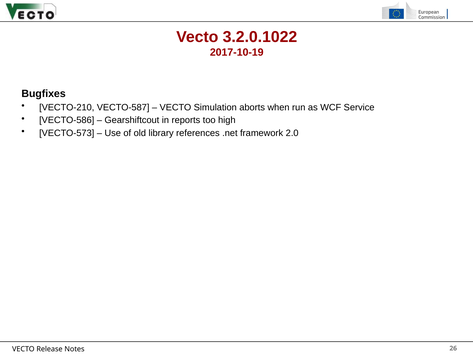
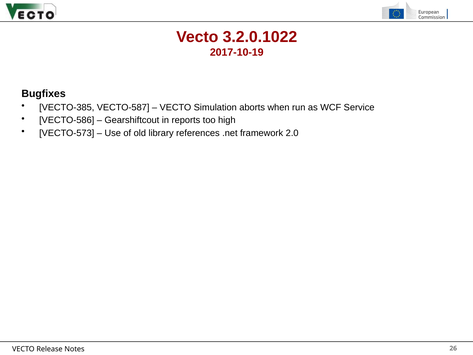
VECTO-210: VECTO-210 -> VECTO-385
